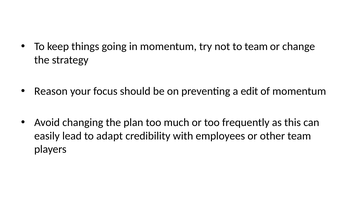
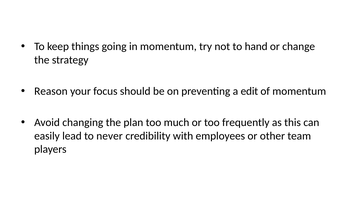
to team: team -> hand
adapt: adapt -> never
